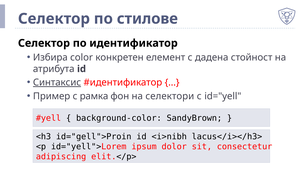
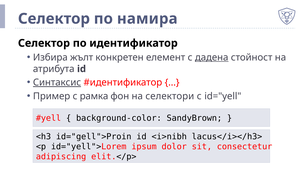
стилове: стилове -> намира
color: color -> жълт
дадена underline: none -> present
